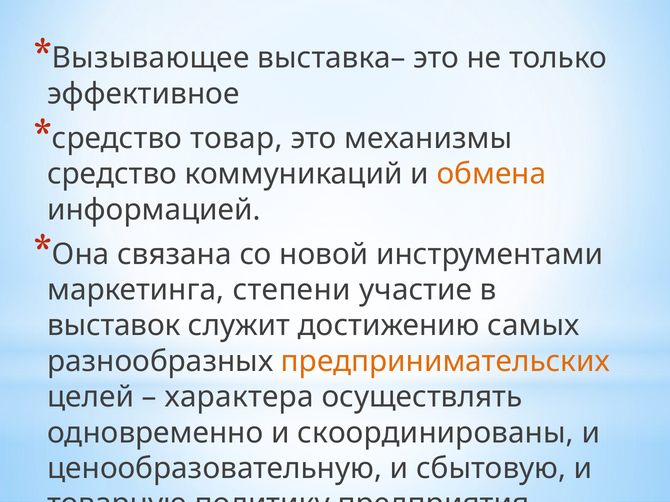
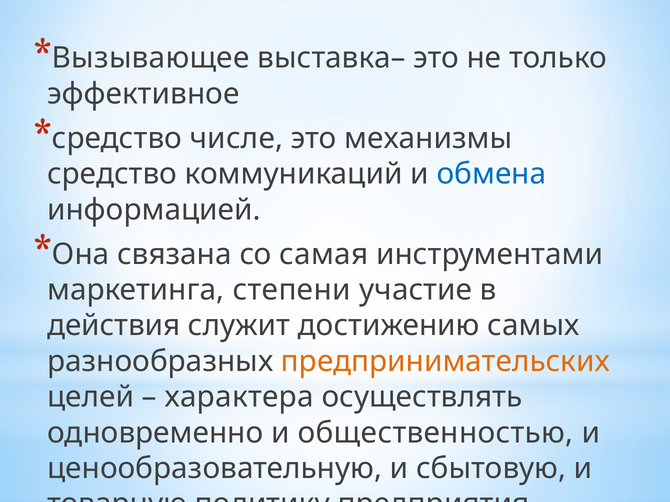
товар: товар -> числе
обмена colour: orange -> blue
новой: новой -> самая
выставок: выставок -> действия
скоординированы: скоординированы -> общественностью
